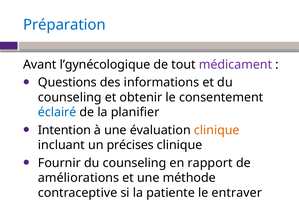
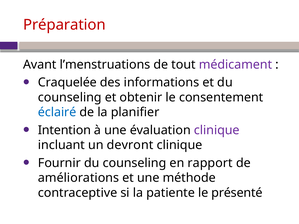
Préparation colour: blue -> red
l’gynécologique: l’gynécologique -> l’menstruations
Questions: Questions -> Craquelée
clinique at (217, 130) colour: orange -> purple
précises: précises -> devront
entraver: entraver -> présenté
